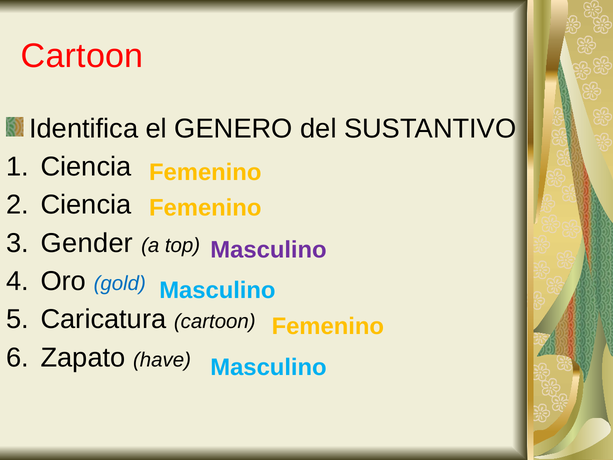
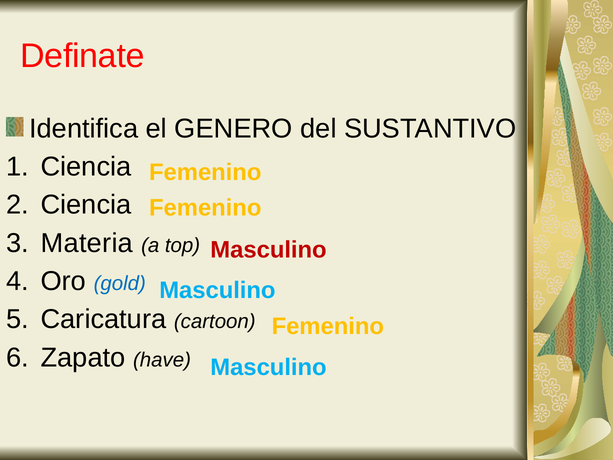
Cartoon at (82, 56): Cartoon -> Definate
Gender: Gender -> Materia
Masculino at (268, 250) colour: purple -> red
